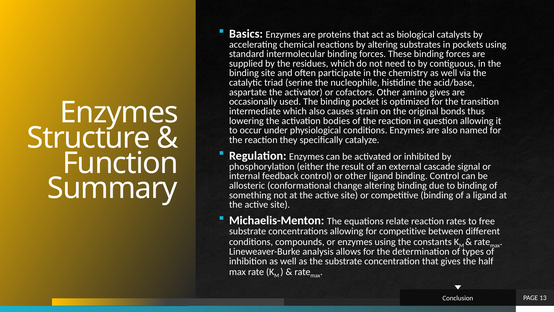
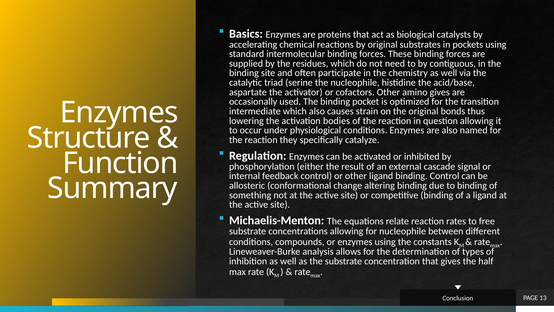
by altering: altering -> original
for competitive: competitive -> nucleophile
